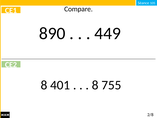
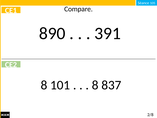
449: 449 -> 391
401: 401 -> 101
755: 755 -> 837
